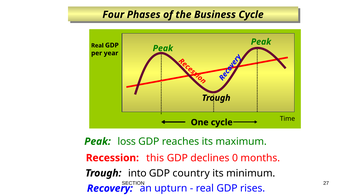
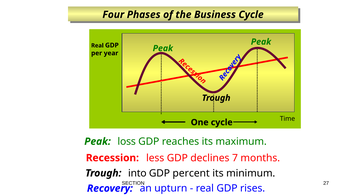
this: this -> less
0: 0 -> 7
country: country -> percent
